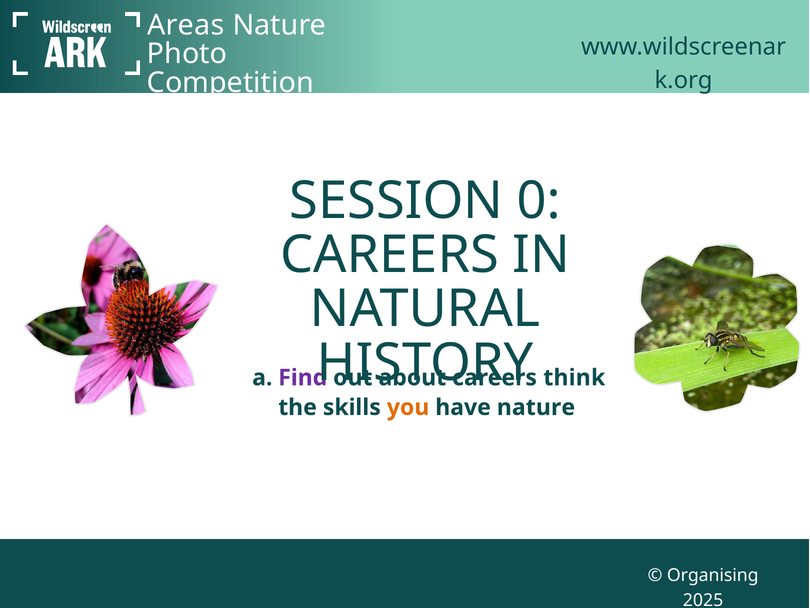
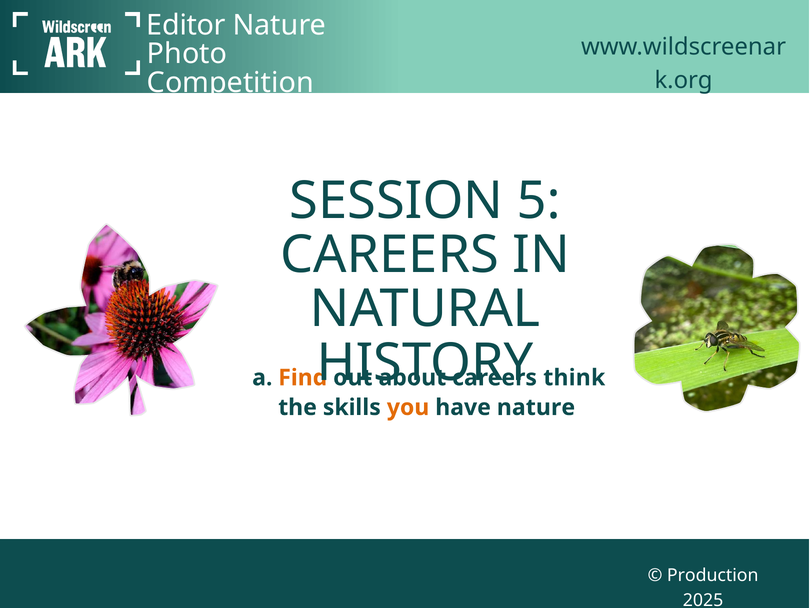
Areas: Areas -> Editor
0: 0 -> 5
Find colour: purple -> orange
Organising: Organising -> Production
